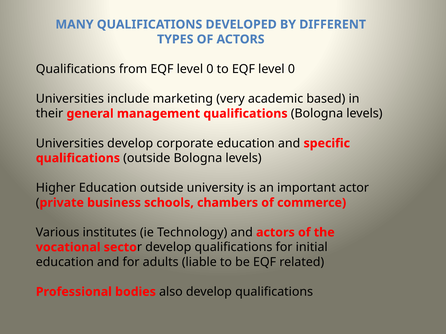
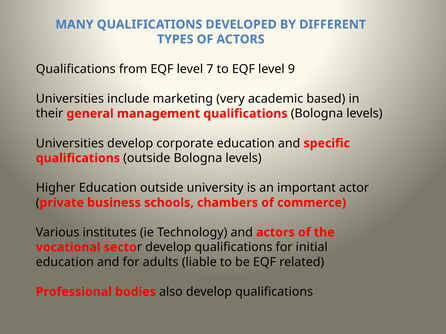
from EQF level 0: 0 -> 7
to EQF level 0: 0 -> 9
